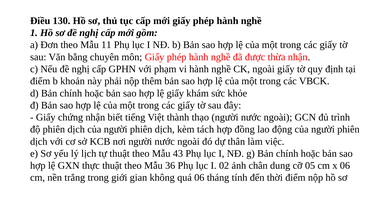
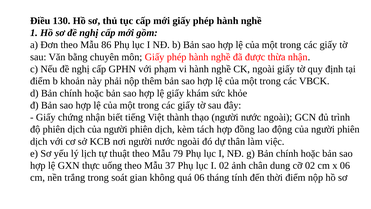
11: 11 -> 86
43: 43 -> 79
thực thuật: thuật -> uống
36: 36 -> 37
cỡ 05: 05 -> 02
giới: giới -> soát
